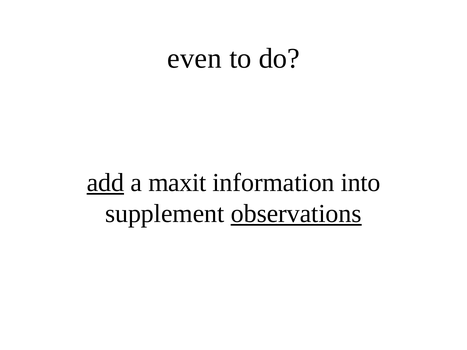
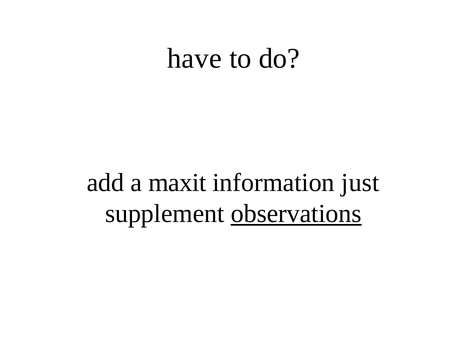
even: even -> have
add underline: present -> none
into: into -> just
